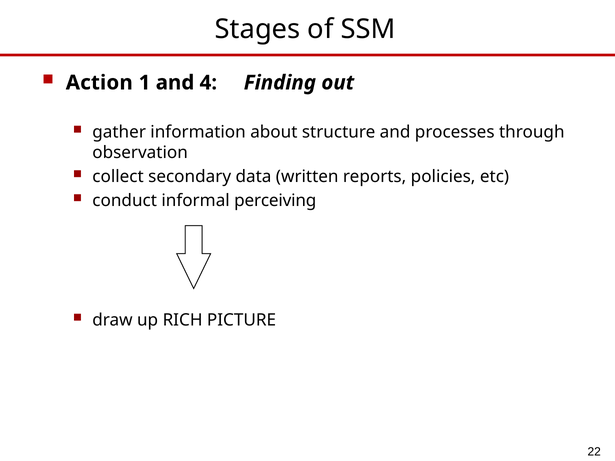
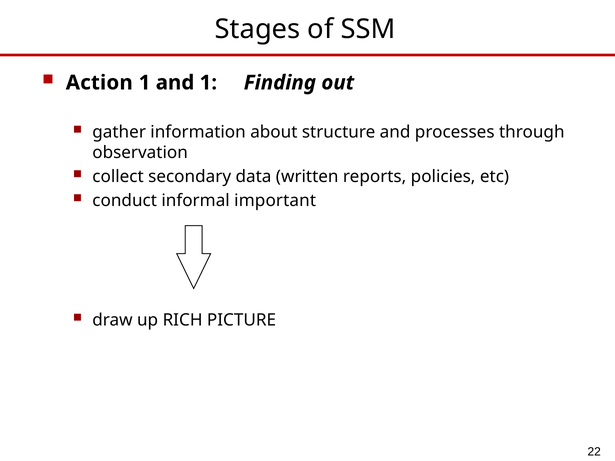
and 4: 4 -> 1
perceiving: perceiving -> important
